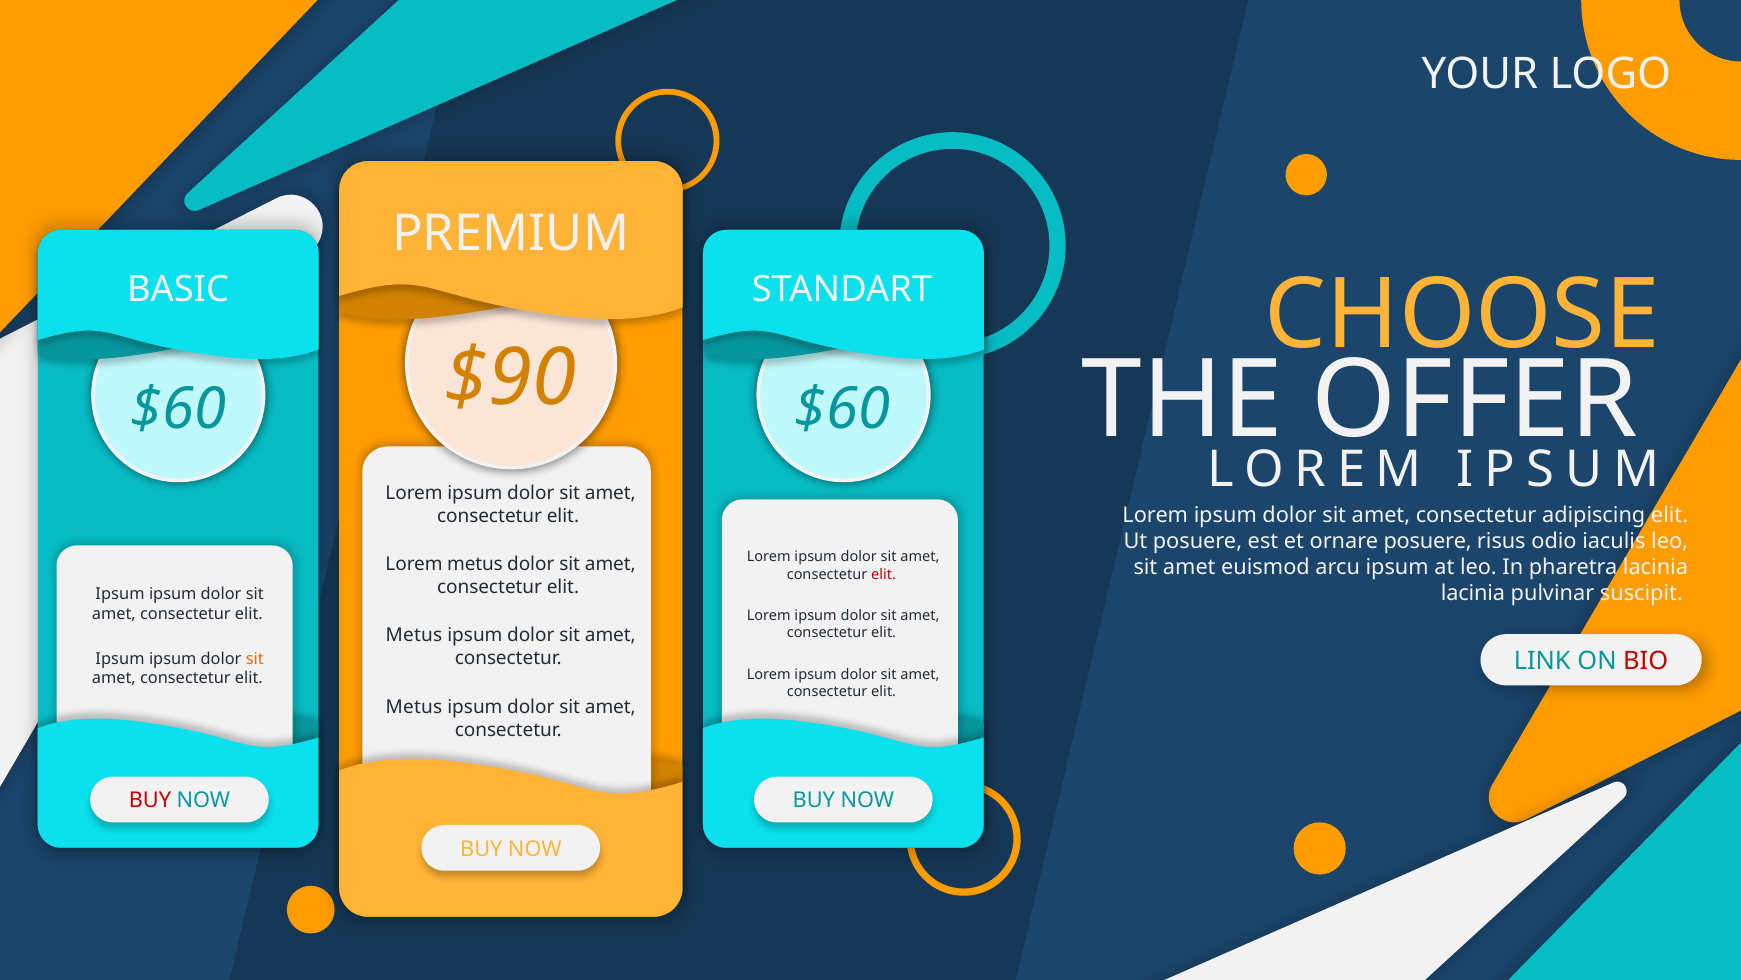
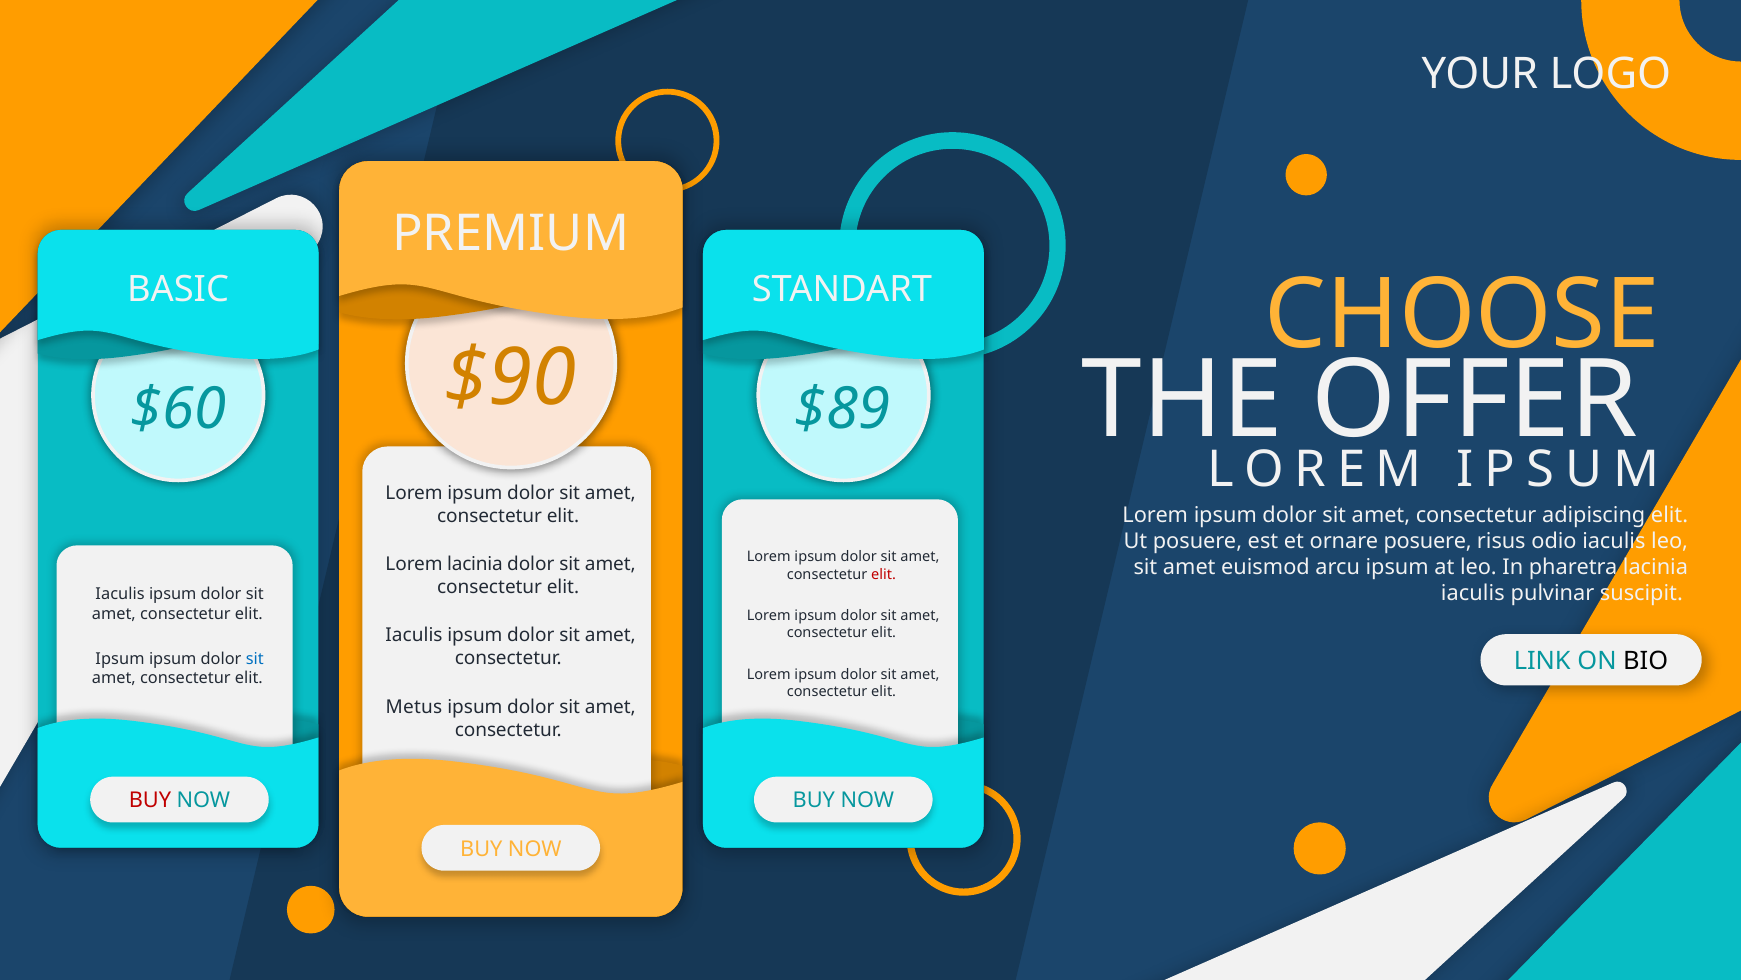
$60 at (842, 409): $60 -> $89
Lorem metus: metus -> lacinia
lacinia at (1473, 593): lacinia -> iaculis
Ipsum at (120, 594): Ipsum -> Iaculis
Metus at (414, 635): Metus -> Iaculis
BIO colour: red -> black
sit at (255, 658) colour: orange -> blue
